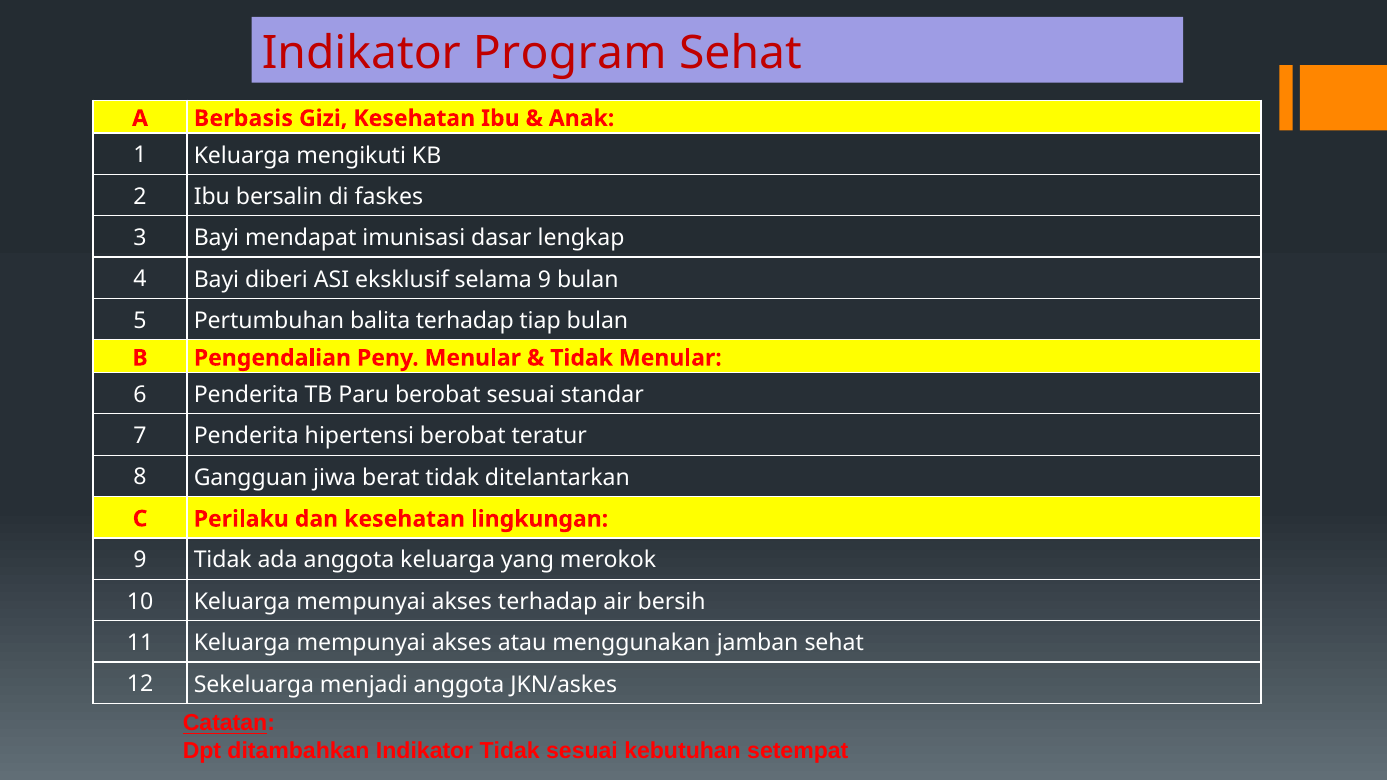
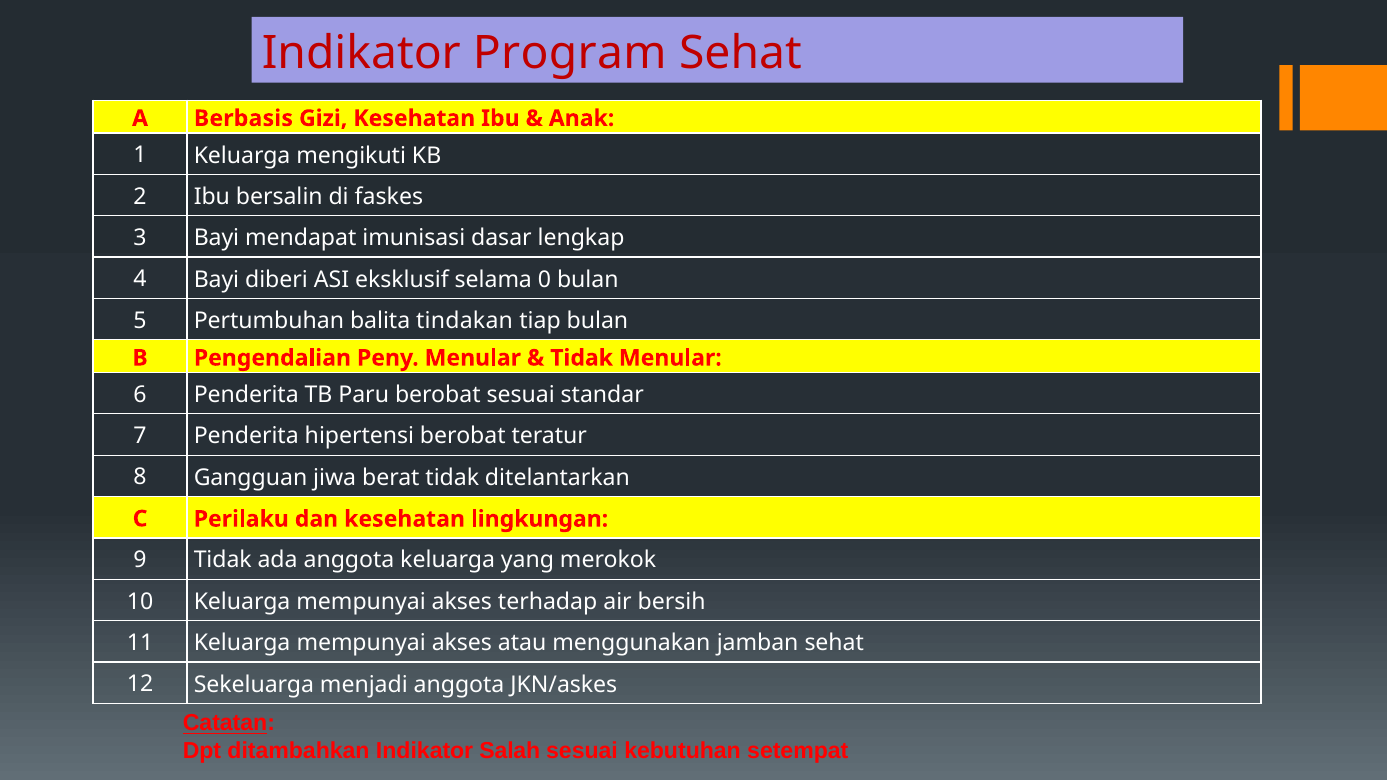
selama 9: 9 -> 0
balita terhadap: terhadap -> tindakan
Indikator Tidak: Tidak -> Salah
